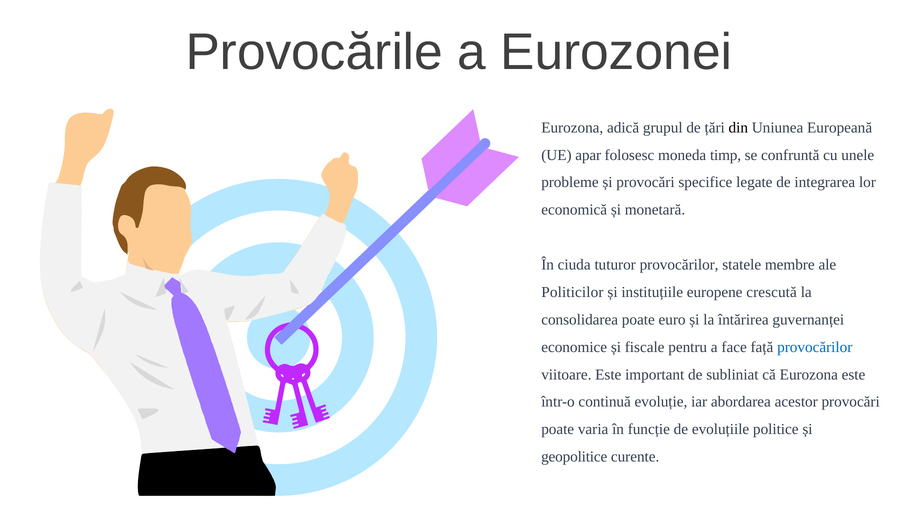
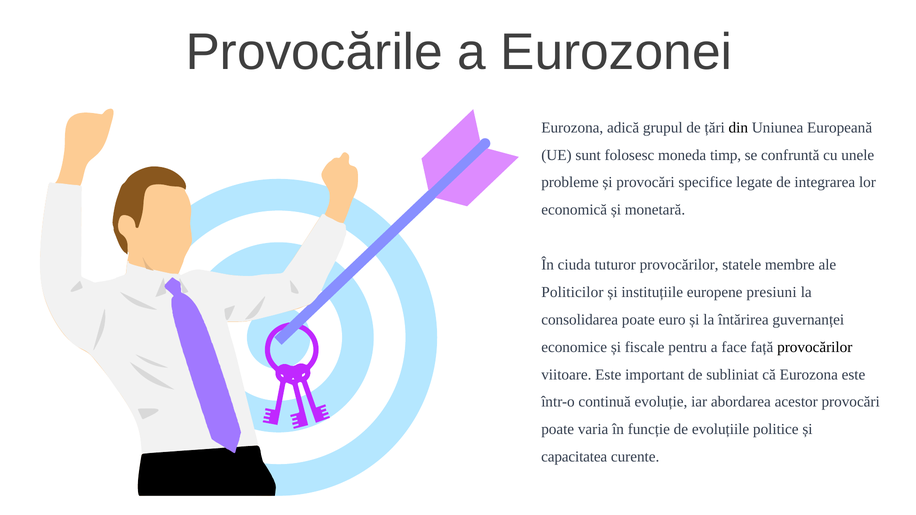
apar: apar -> sunt
crescută: crescută -> presiuni
provocărilor at (815, 347) colour: blue -> black
geopolitice: geopolitice -> capacitatea
